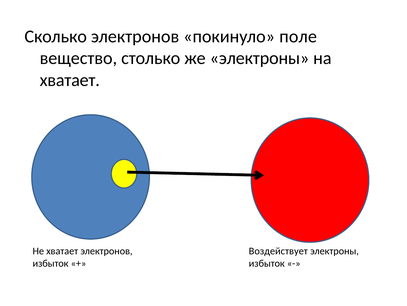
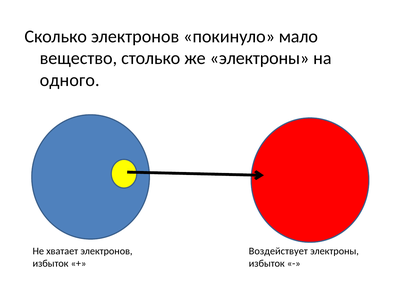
поле: поле -> мало
хватает at (70, 80): хватает -> одного
